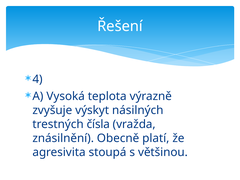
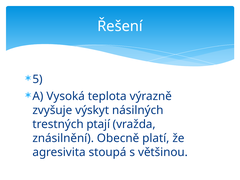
4: 4 -> 5
čísla: čísla -> ptají
